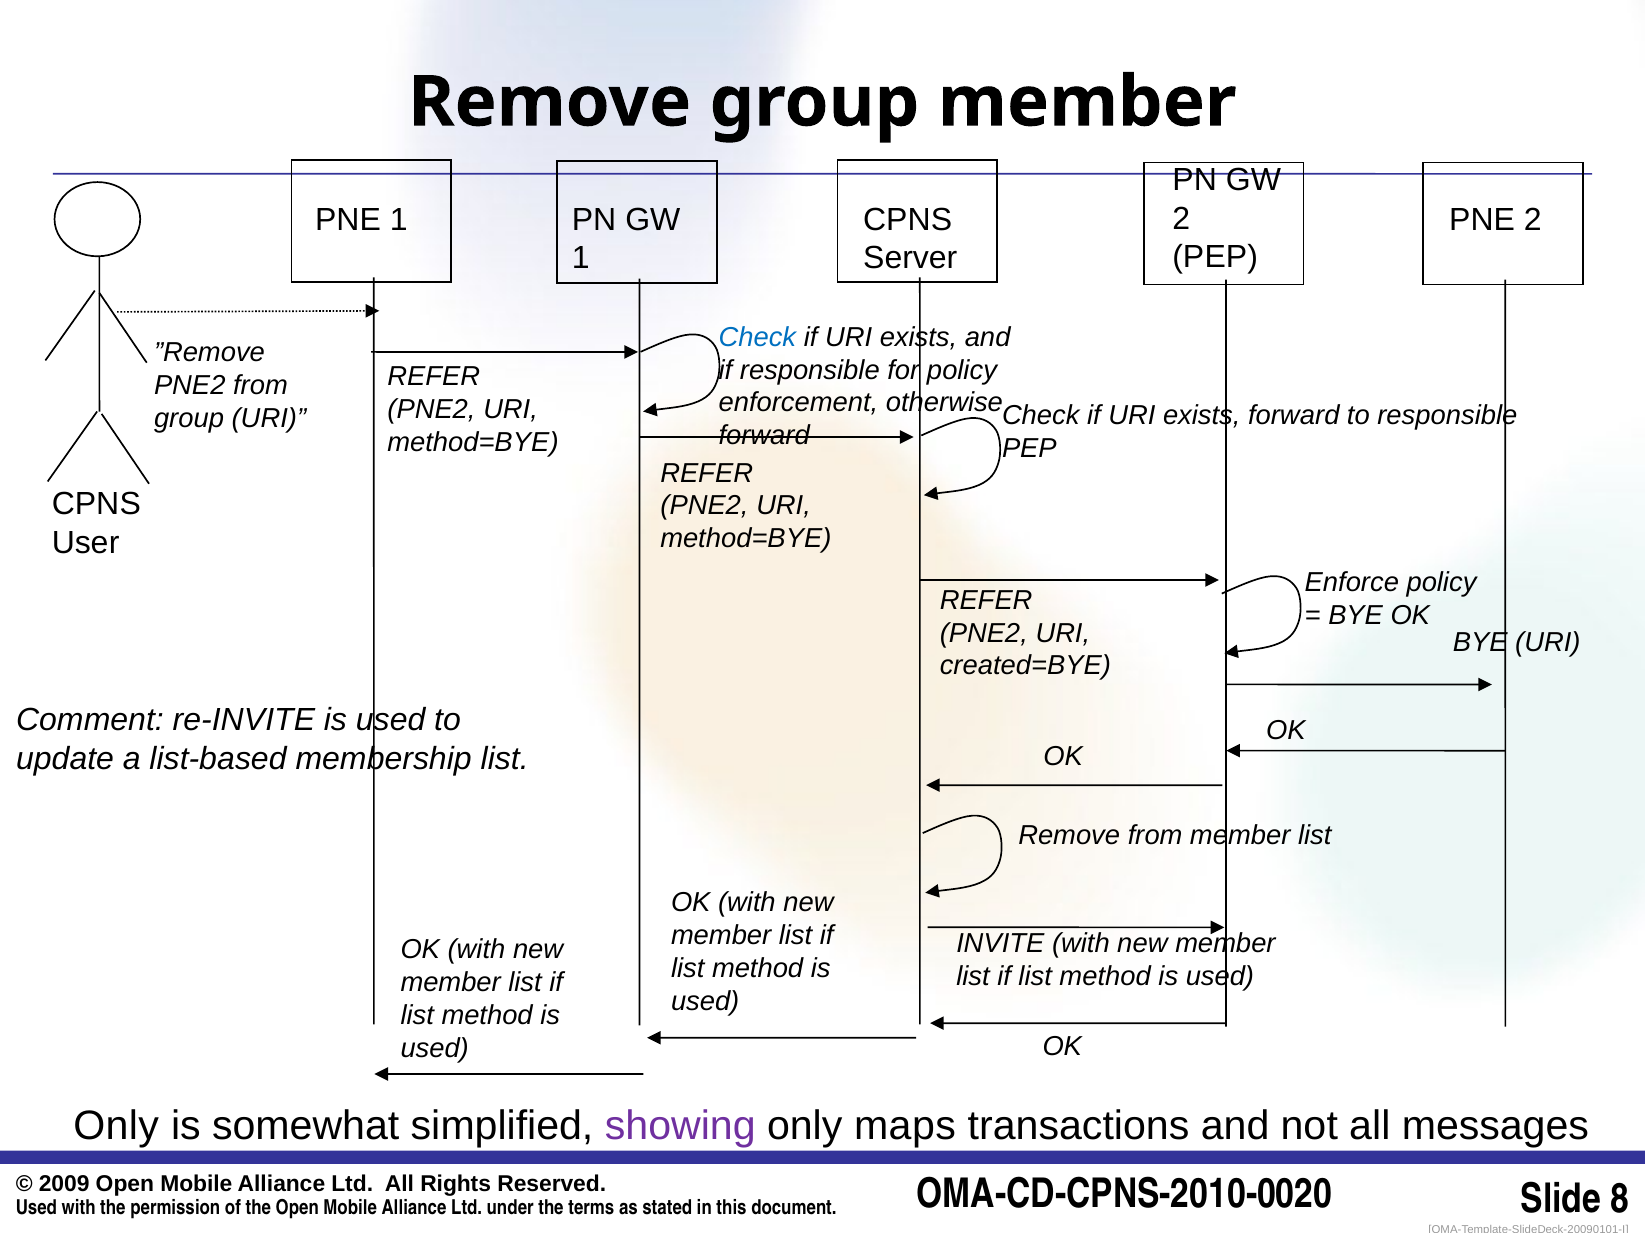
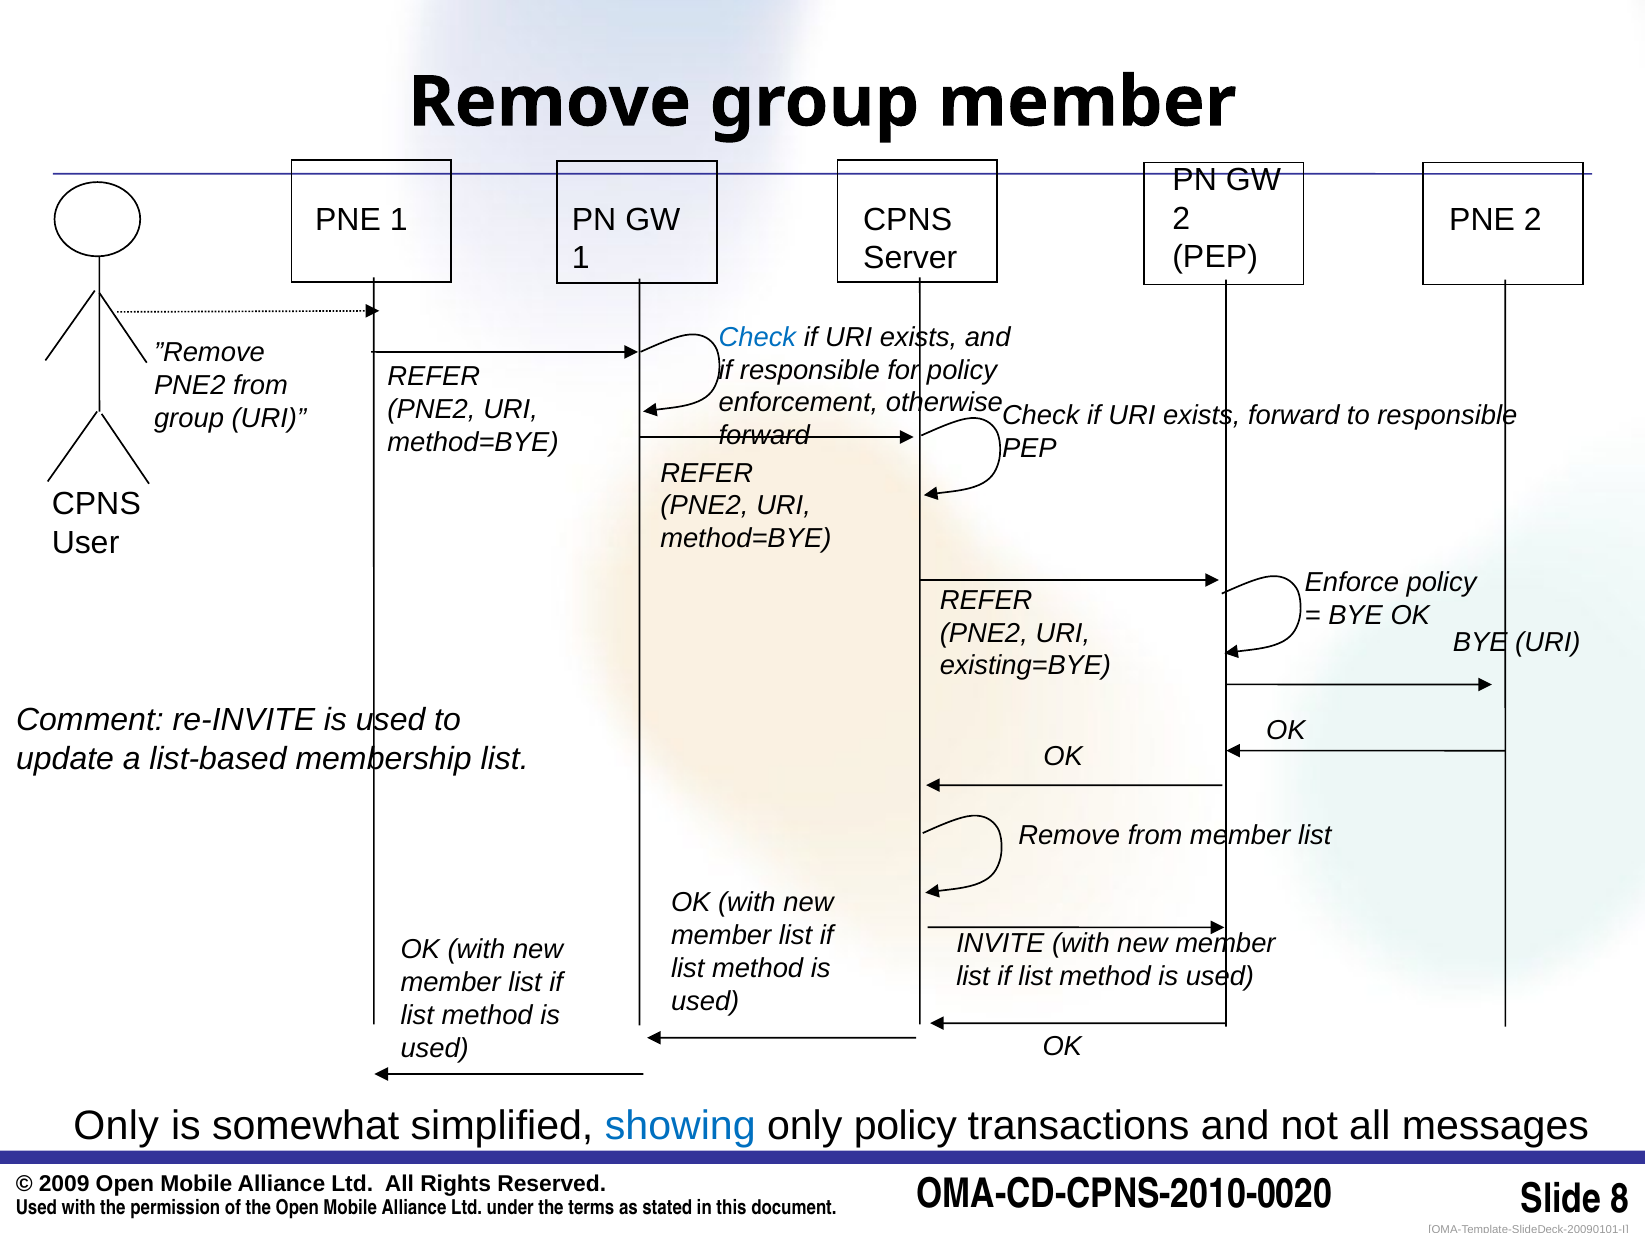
created=BYE: created=BYE -> existing=BYE
showing colour: purple -> blue
only maps: maps -> policy
